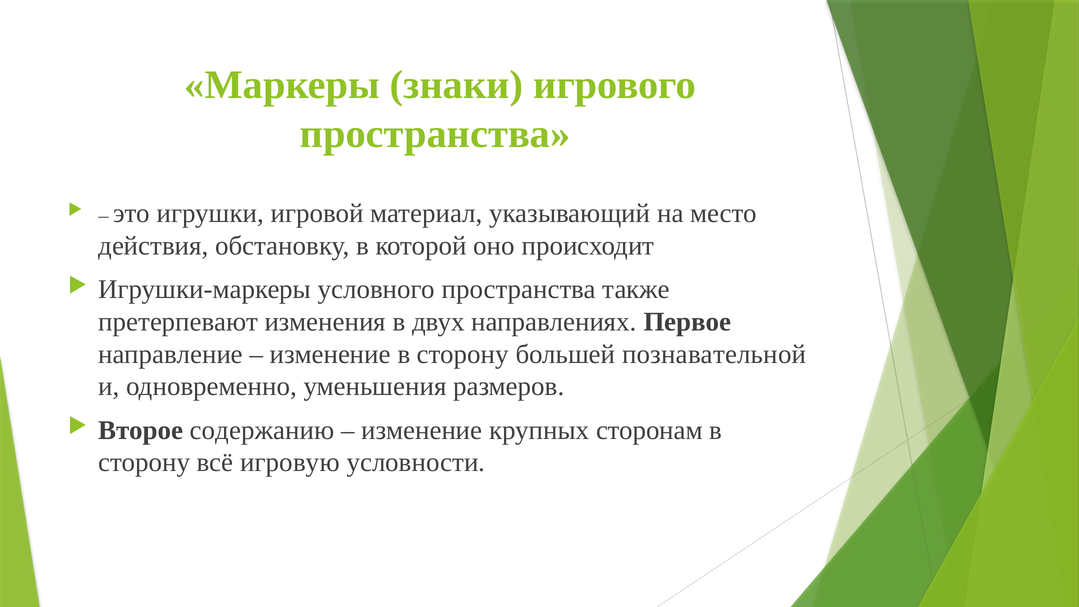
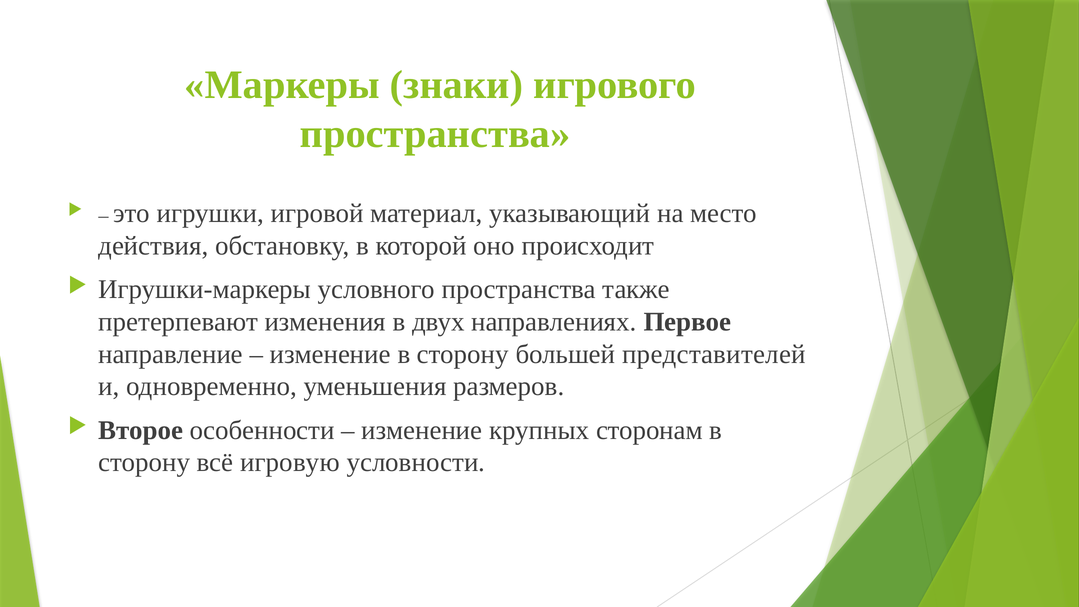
познавательной: познавательной -> представителей
содержанию: содержанию -> особенности
